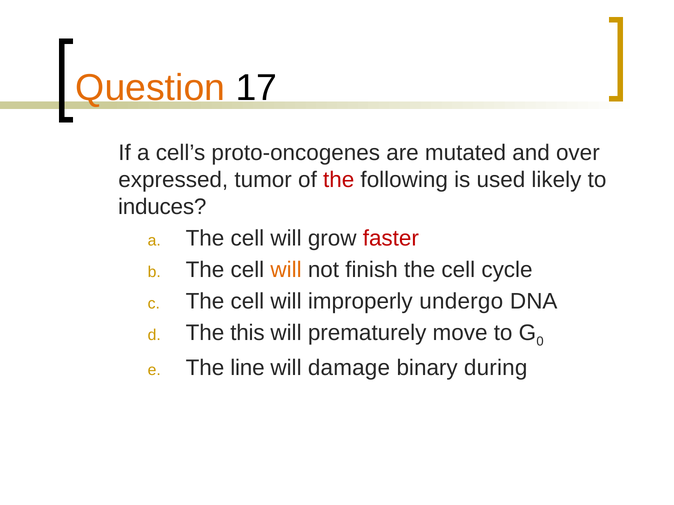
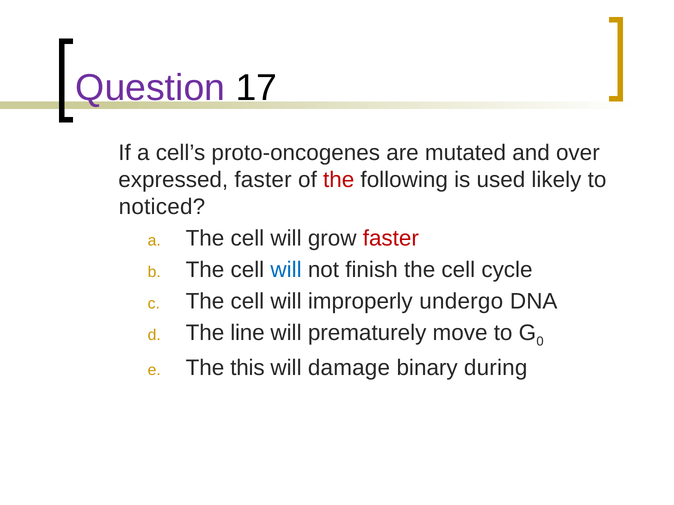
Question colour: orange -> purple
expressed tumor: tumor -> faster
induces: induces -> noticed
will at (286, 270) colour: orange -> blue
this: this -> line
line: line -> this
